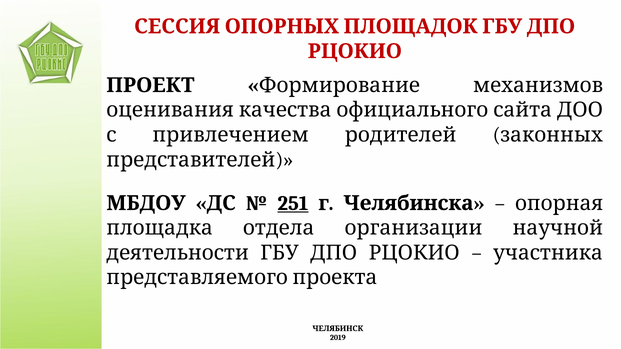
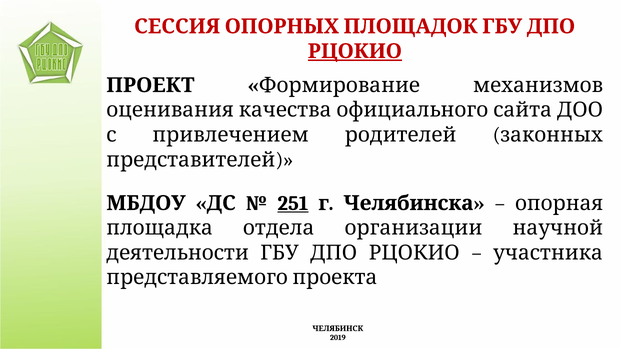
РЦОКИО at (355, 51) underline: none -> present
